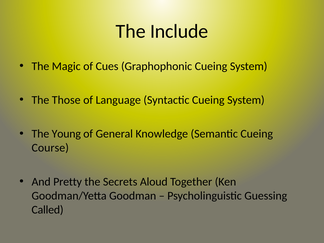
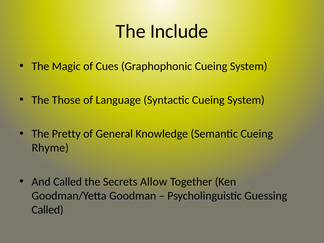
Young: Young -> Pretty
Course: Course -> Rhyme
And Pretty: Pretty -> Called
Aloud: Aloud -> Allow
